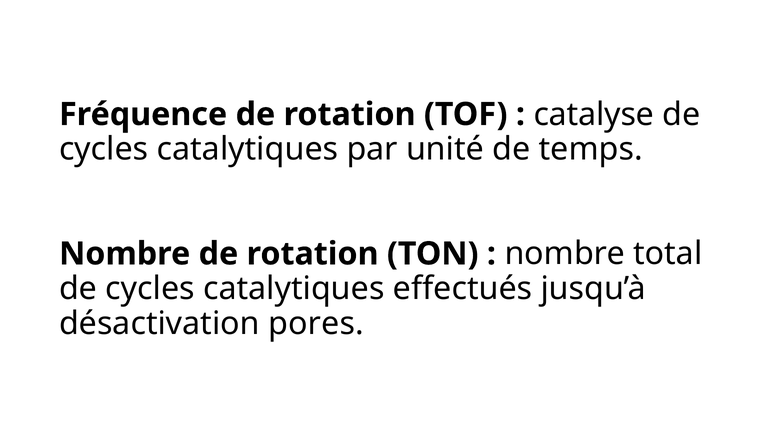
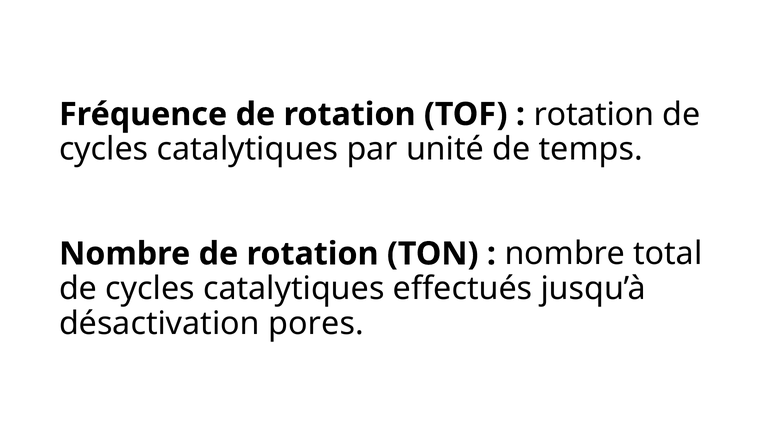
catalyse at (594, 114): catalyse -> rotation
